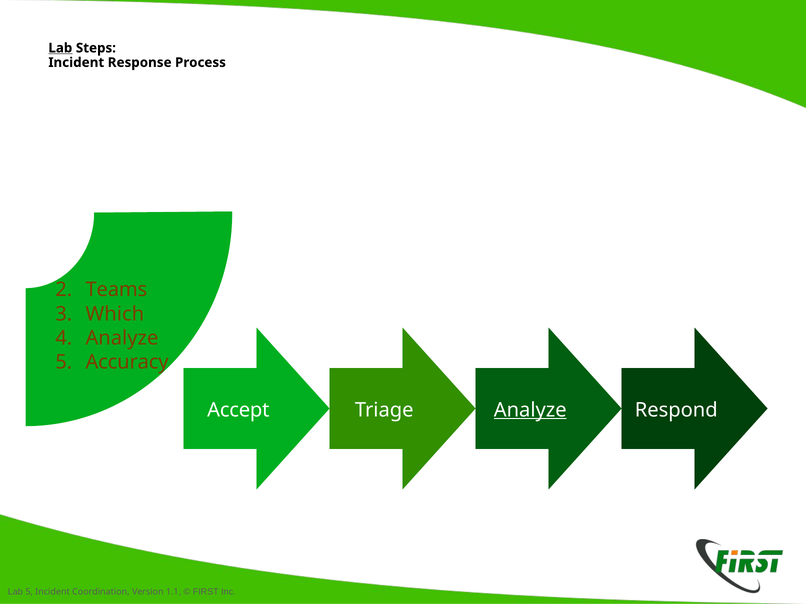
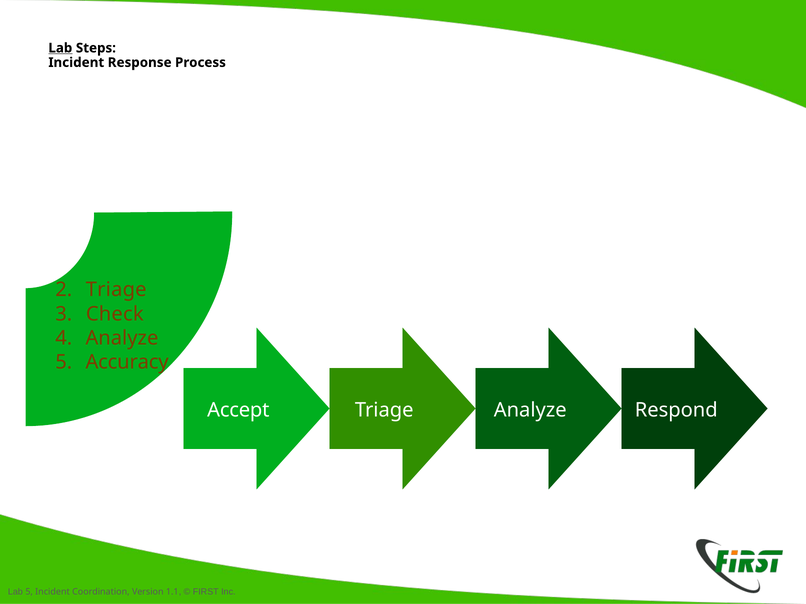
Teams at (116, 290): Teams -> Triage
Which: Which -> Check
Analyze at (530, 410) underline: present -> none
